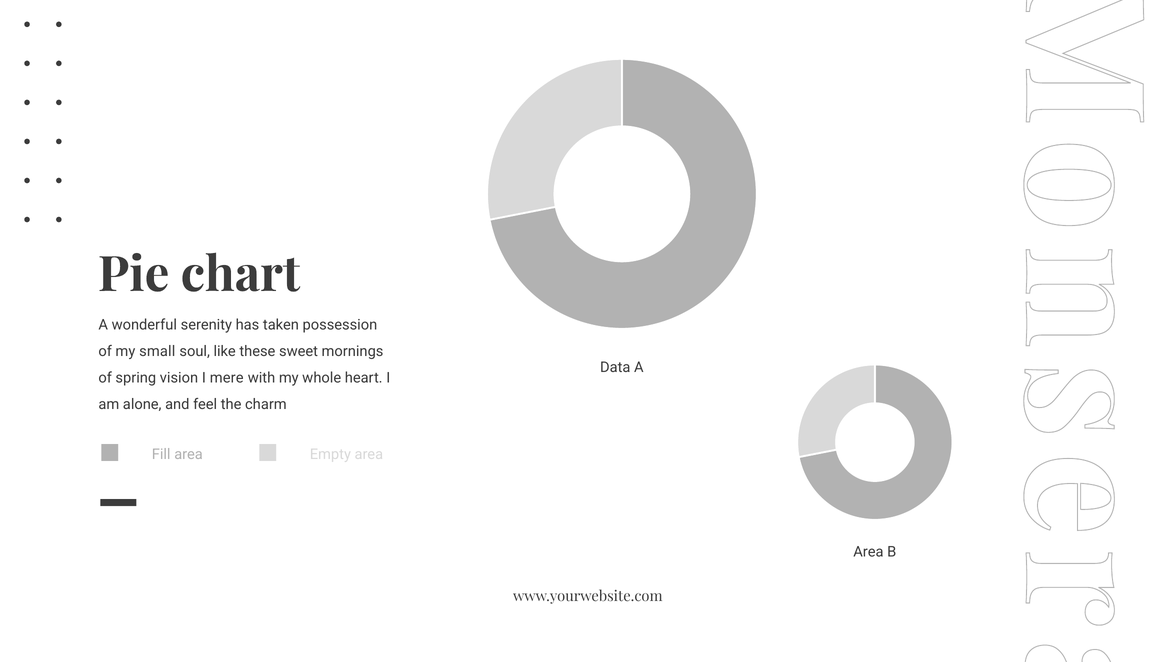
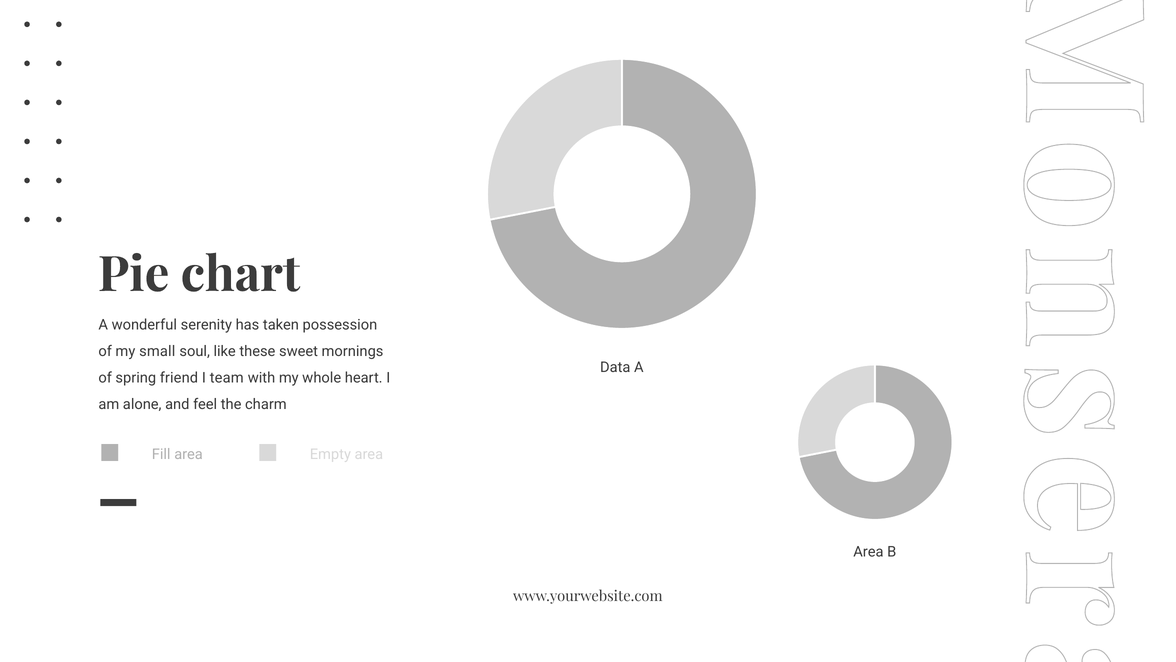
vision: vision -> friend
mere: mere -> team
